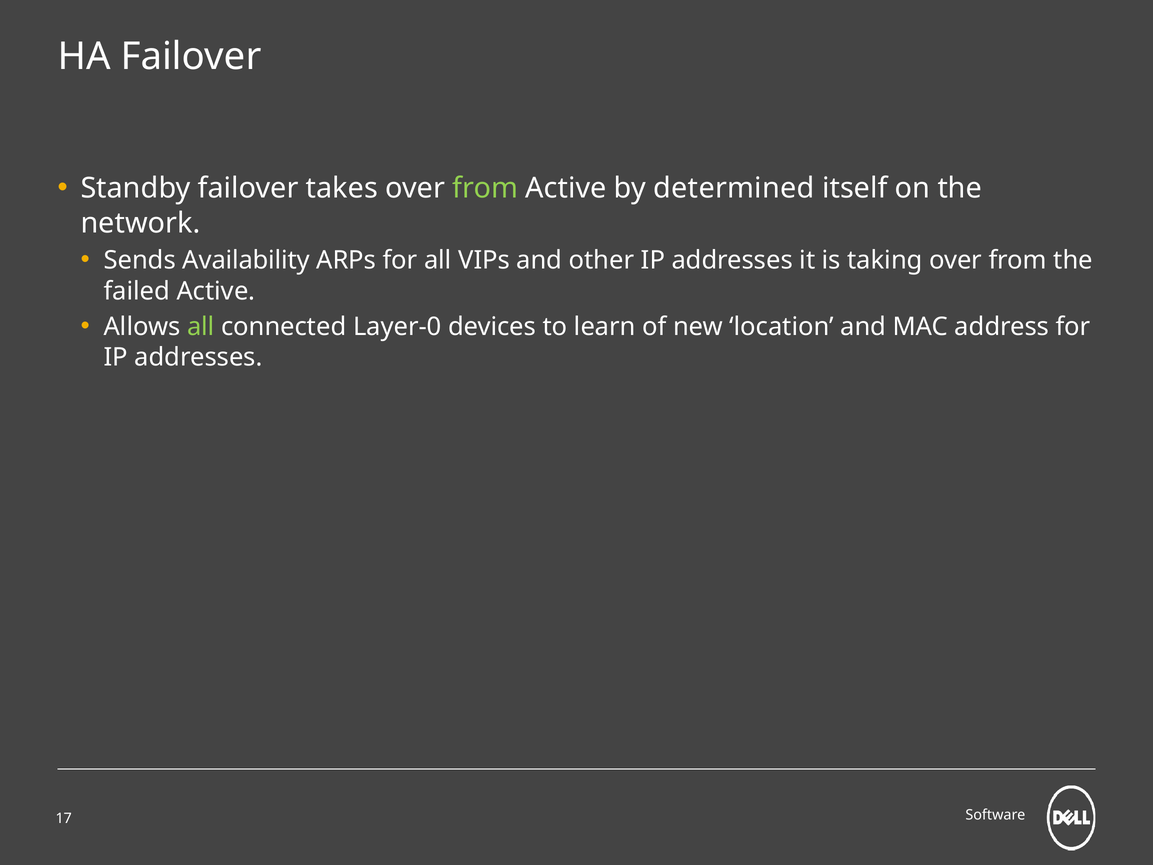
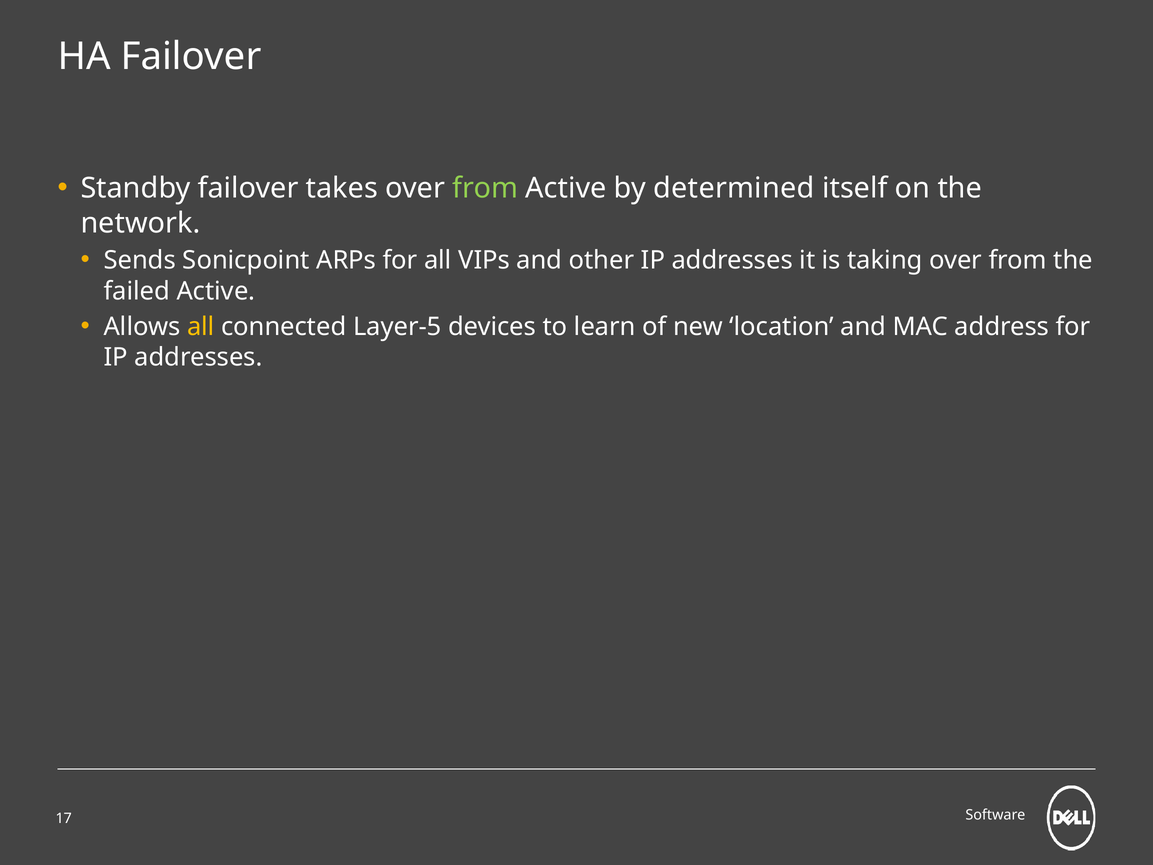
Availability: Availability -> Sonicpoint
all at (201, 327) colour: light green -> yellow
Layer-0: Layer-0 -> Layer-5
